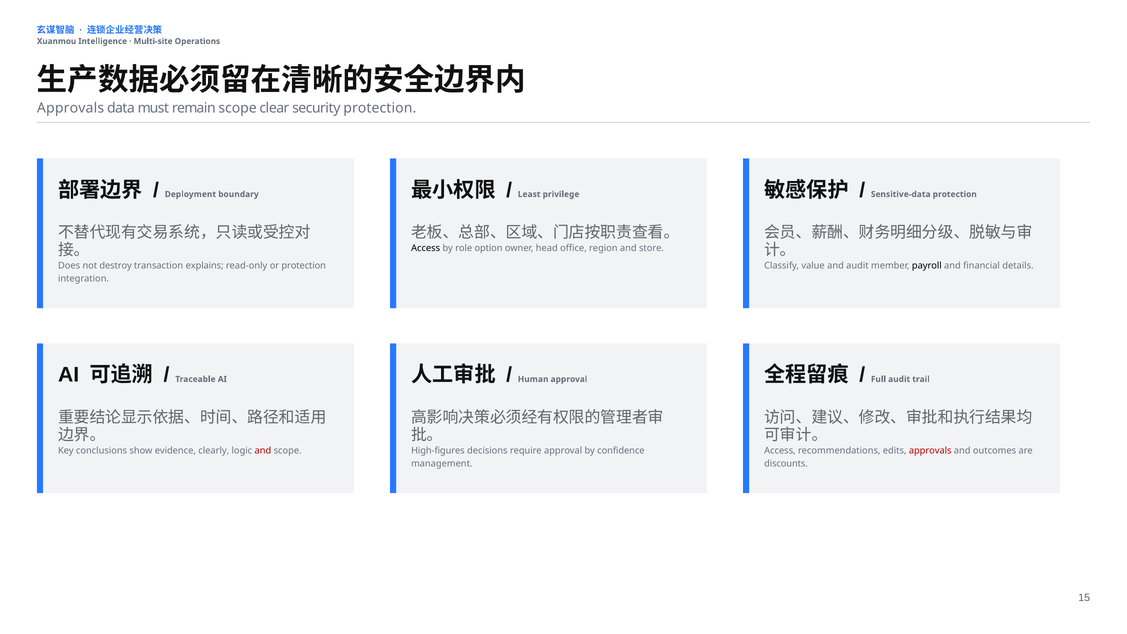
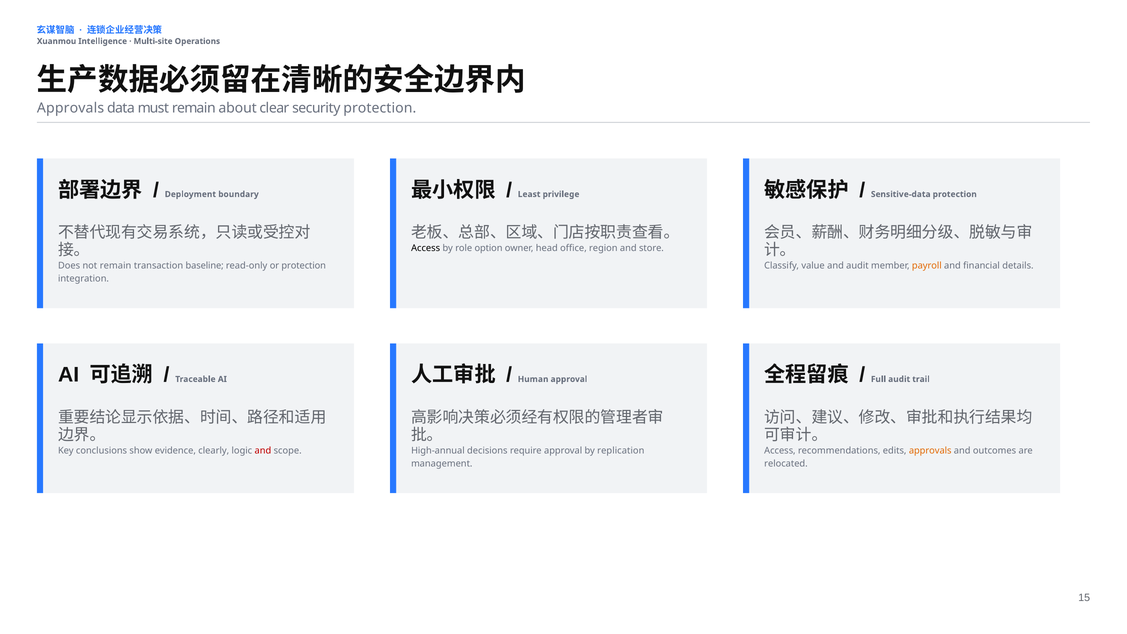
remain scope: scope -> about
not destroy: destroy -> remain
explains: explains -> baseline
payroll colour: black -> orange
High-figures: High-figures -> High-annual
confidence: confidence -> replication
approvals at (930, 451) colour: red -> orange
discounts: discounts -> relocated
